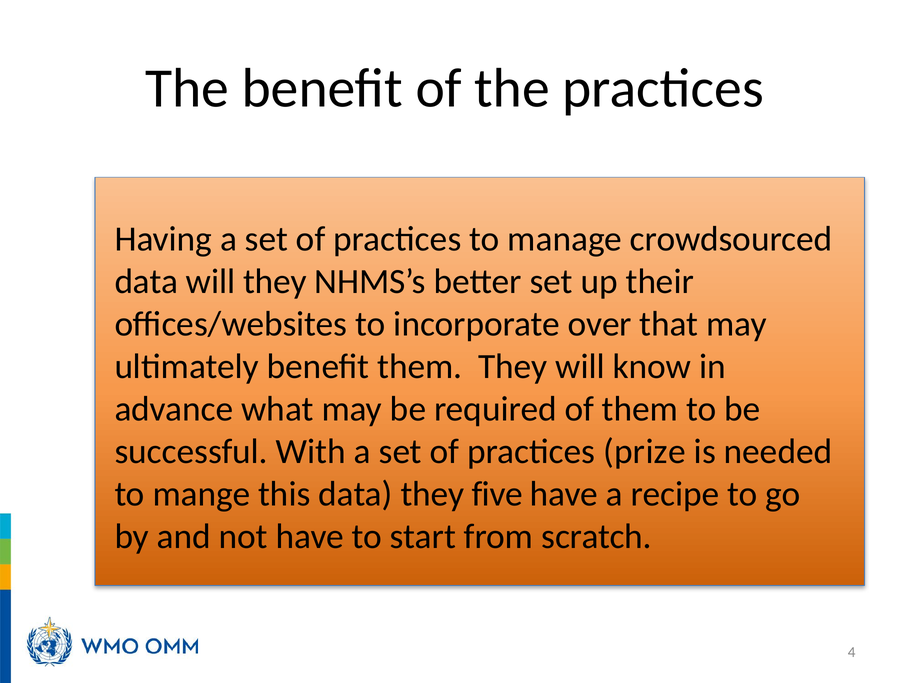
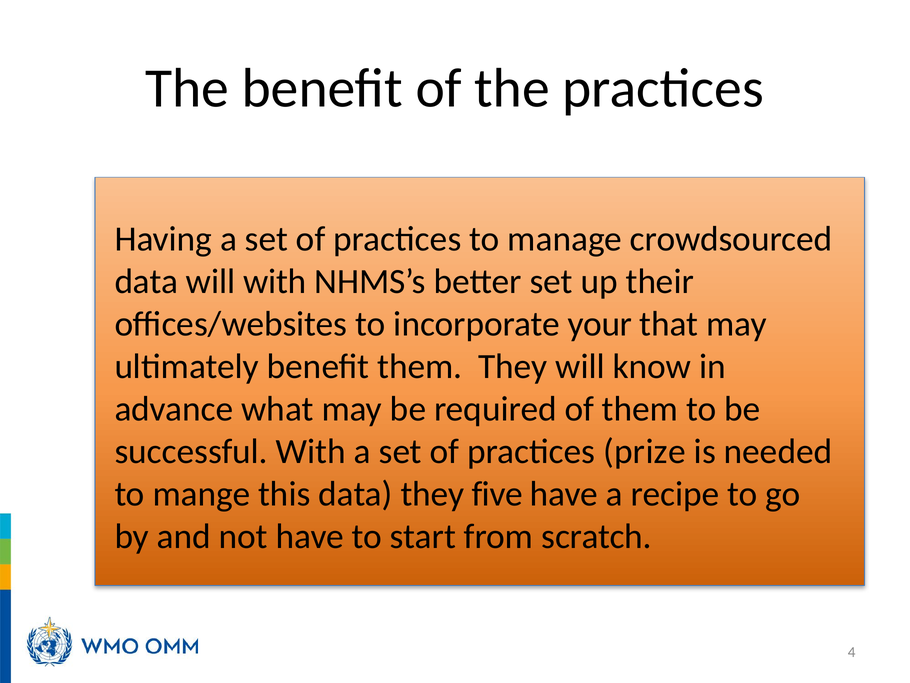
will they: they -> with
over: over -> your
